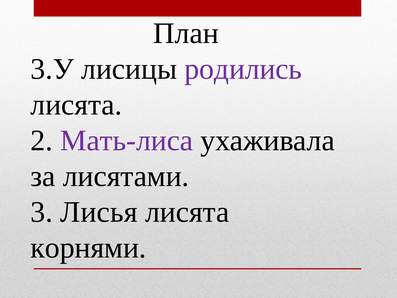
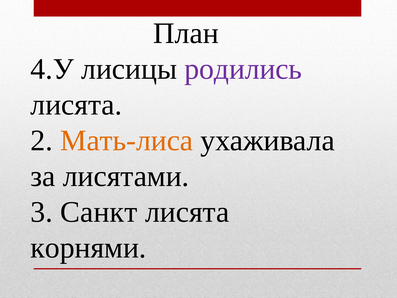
3.У: 3.У -> 4.У
Мать-лиса colour: purple -> orange
Лисья: Лисья -> Санкт
